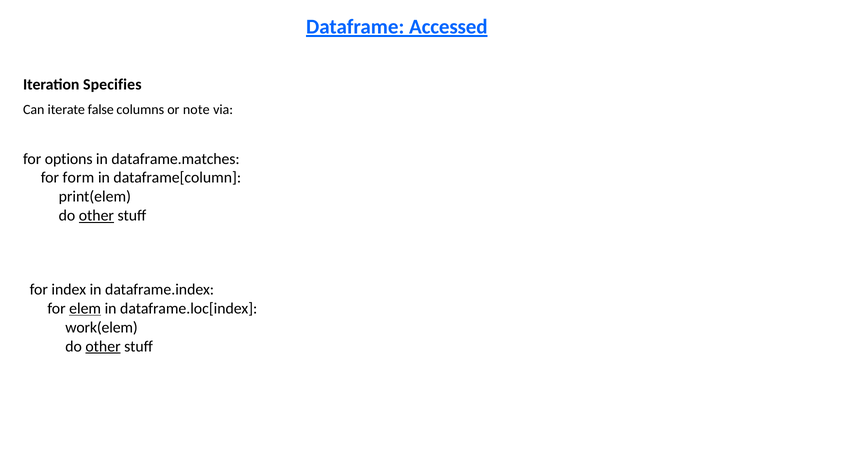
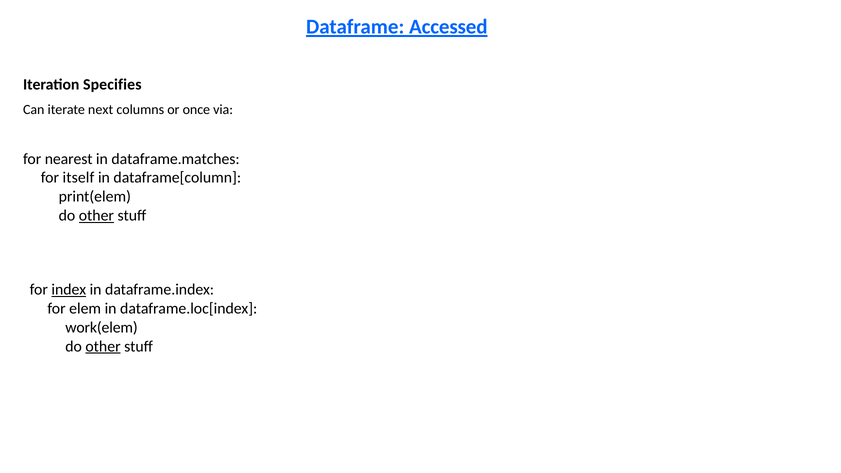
false: false -> next
note: note -> once
options: options -> nearest
form: form -> itself
index underline: none -> present
elem underline: present -> none
